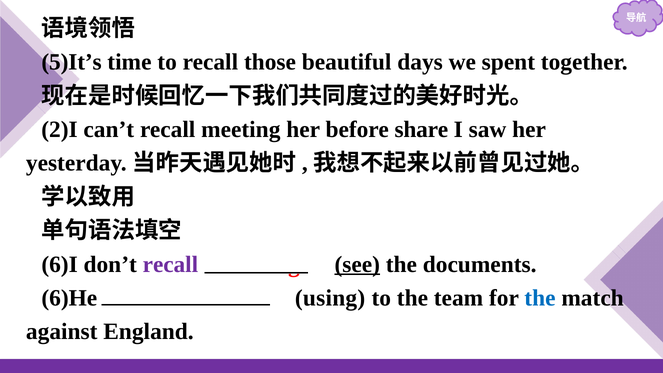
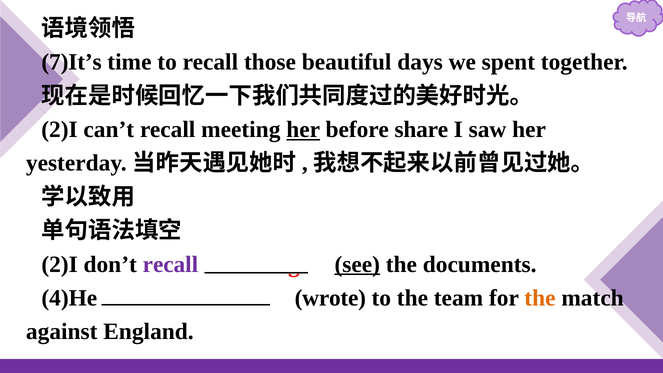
5)It’s: 5)It’s -> 7)It’s
her at (303, 129) underline: none -> present
6)I at (60, 264): 6)I -> 2)I
6)He: 6)He -> 4)He
using: using -> wrote
the at (540, 298) colour: blue -> orange
